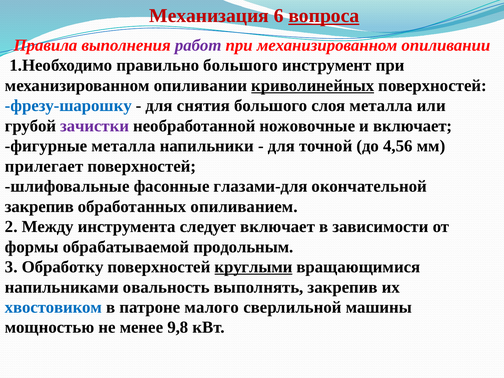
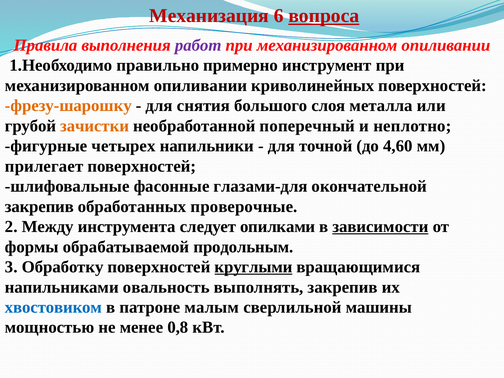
правильно большого: большого -> примерно
криволинейных underline: present -> none
фрезу-шарошку colour: blue -> orange
зачистки colour: purple -> orange
ножовочные: ножовочные -> поперечный
и включает: включает -> неплотно
фигурные металла: металла -> четырех
4,56: 4,56 -> 4,60
опиливанием: опиливанием -> проверочные
следует включает: включает -> опилками
зависимости underline: none -> present
малого: малого -> малым
9,8: 9,8 -> 0,8
